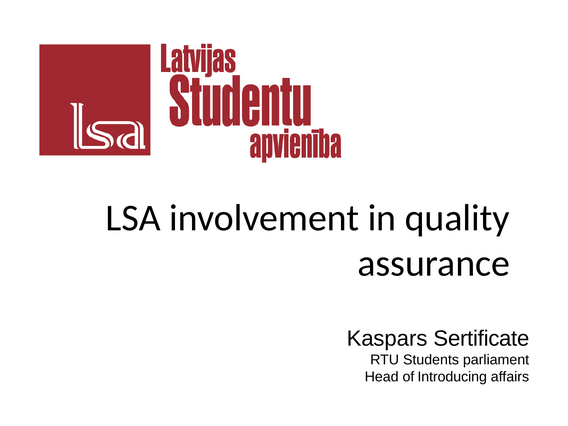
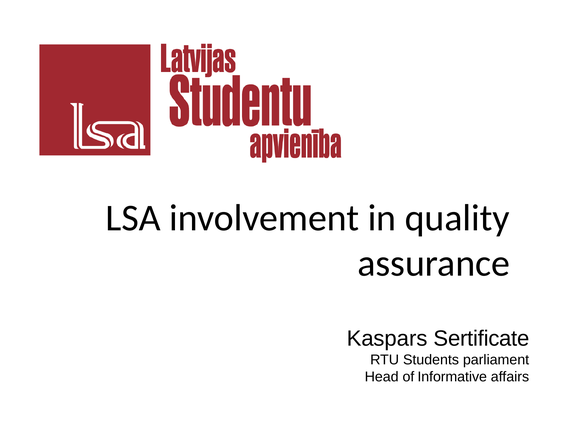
Introducing: Introducing -> Informative
